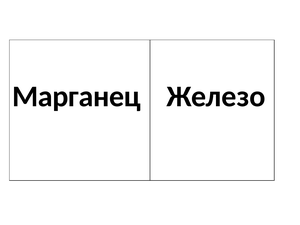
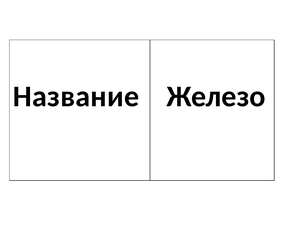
Марганец: Марганец -> Название
